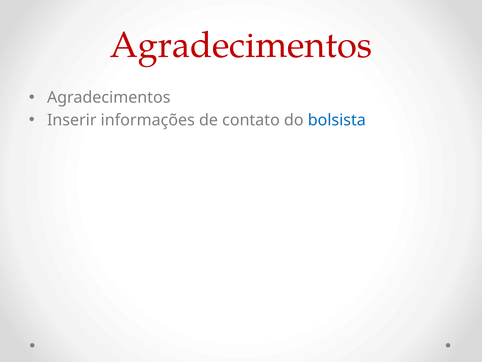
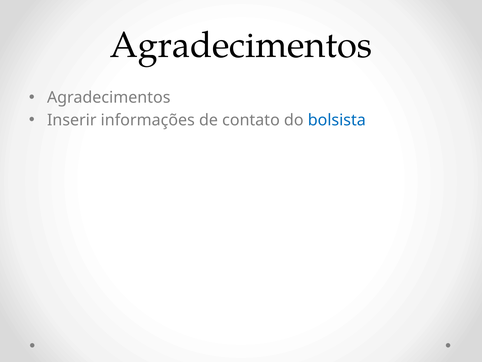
Agradecimentos at (241, 45) colour: red -> black
